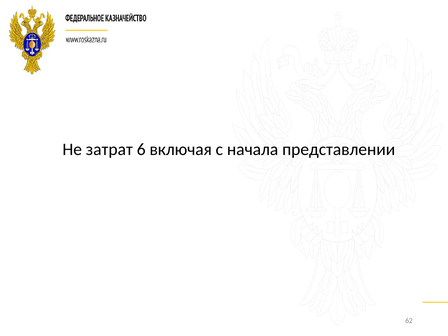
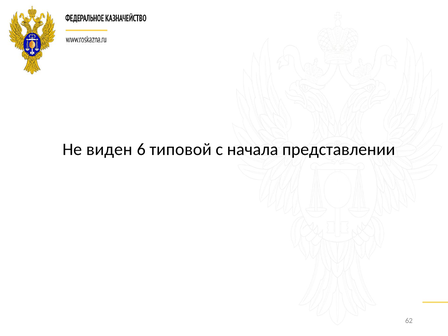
затрат: затрат -> виден
включая: включая -> типовой
